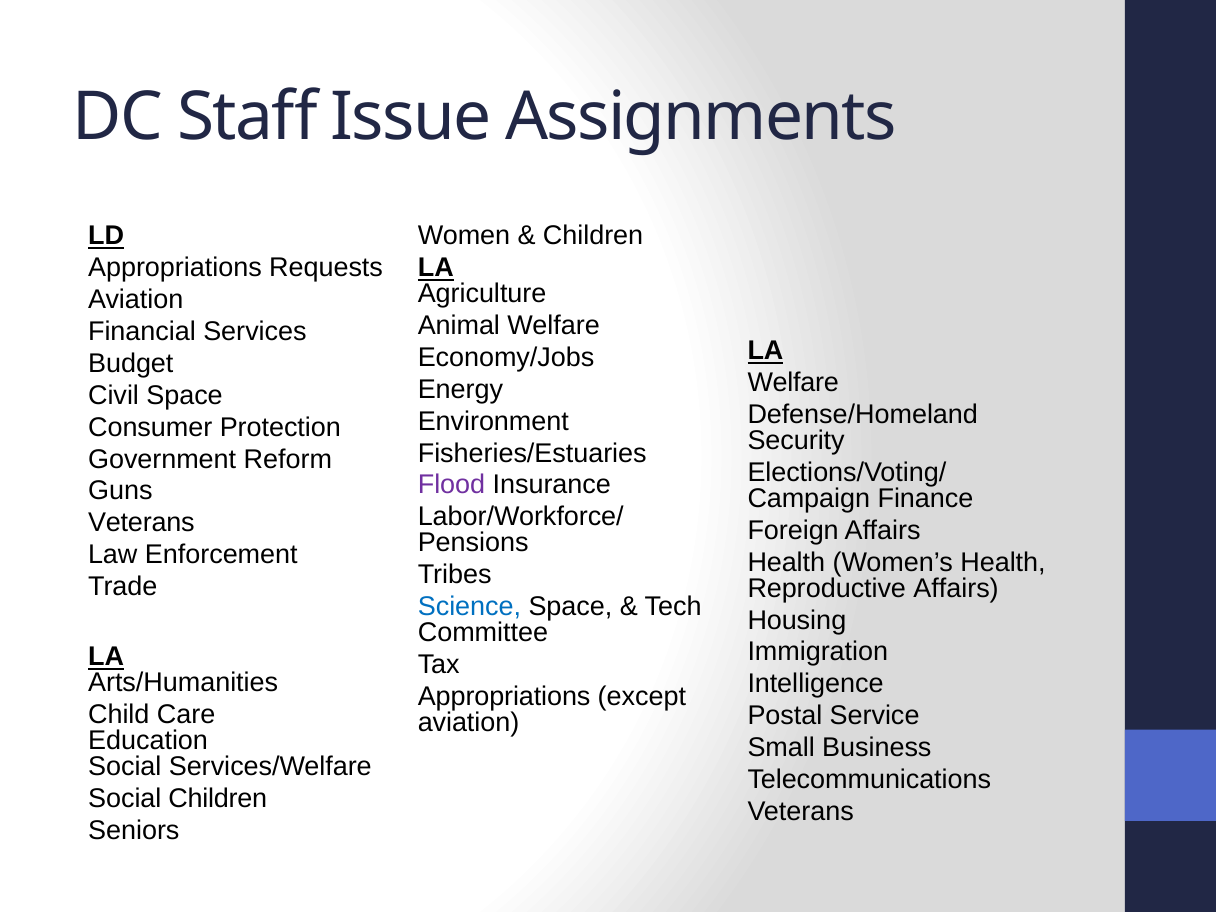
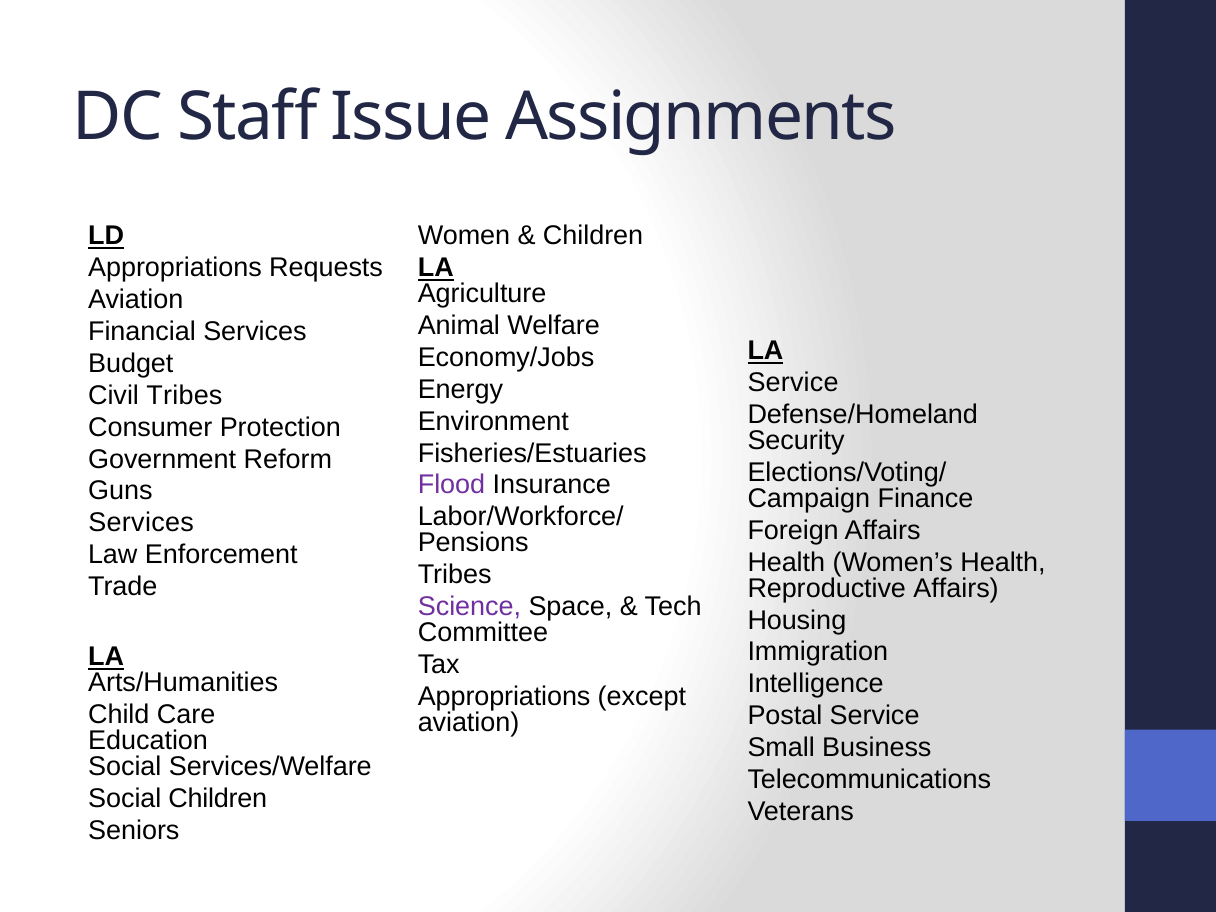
Welfare at (793, 383): Welfare -> Service
Civil Space: Space -> Tribes
Veterans at (141, 523): Veterans -> Services
Science colour: blue -> purple
